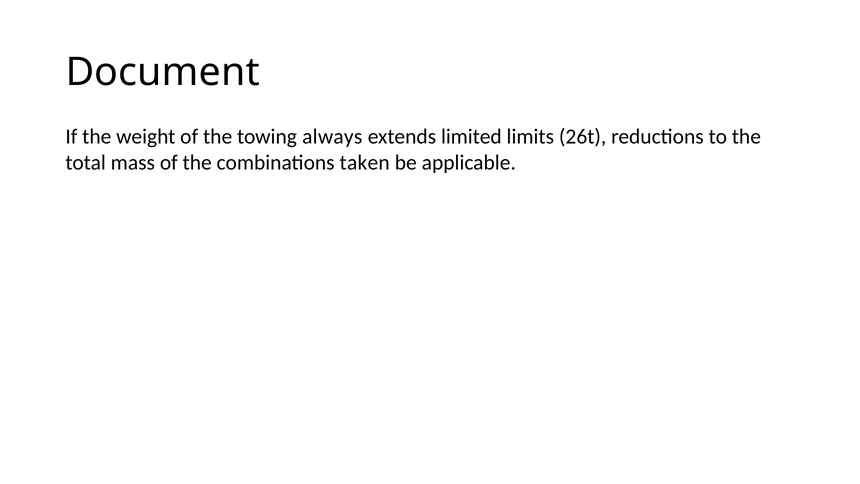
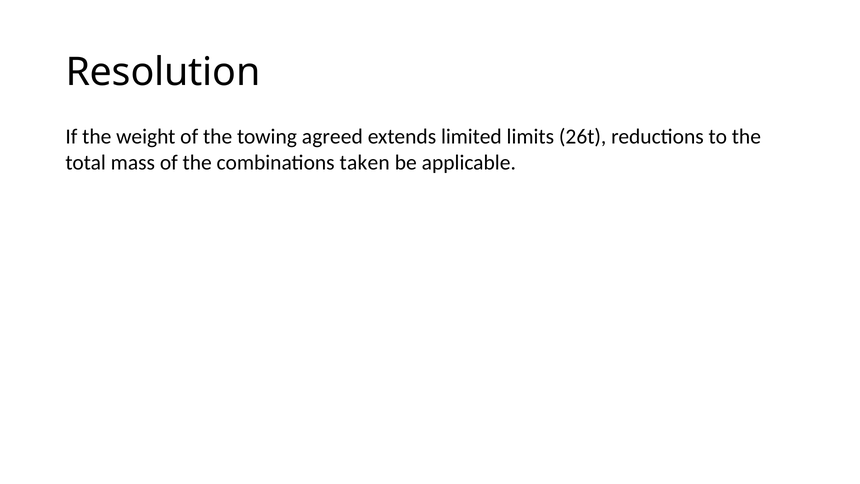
Document: Document -> Resolution
always: always -> agreed
